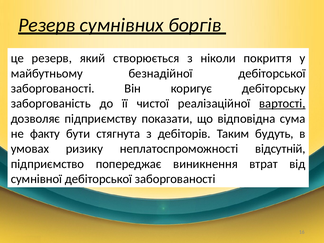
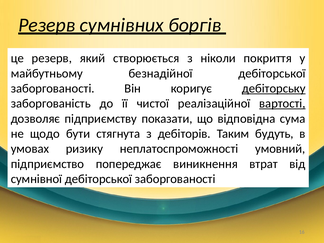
дебіторську underline: none -> present
факту: факту -> щодо
відсутній: відсутній -> умовний
